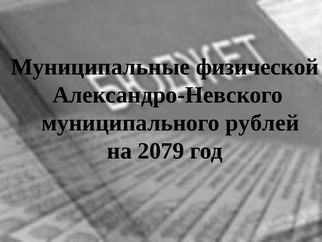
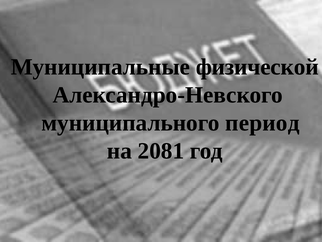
рублей: рублей -> период
2079: 2079 -> 2081
